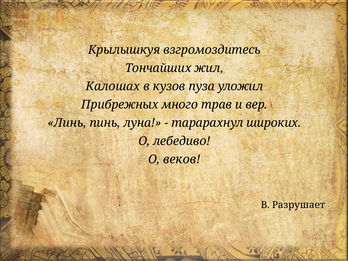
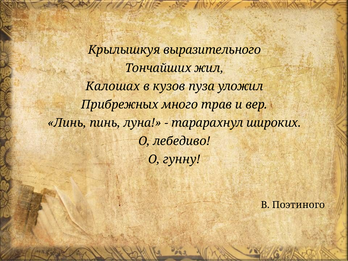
взгромоздитесь: взгромоздитесь -> выразительного
веков: веков -> гунну
Разрушает: Разрушает -> Поэтиного
